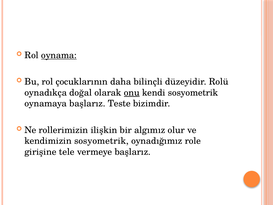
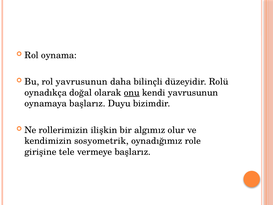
oynama underline: present -> none
rol çocuklarının: çocuklarının -> yavrusunun
kendi sosyometrik: sosyometrik -> yavrusunun
Teste: Teste -> Duyu
